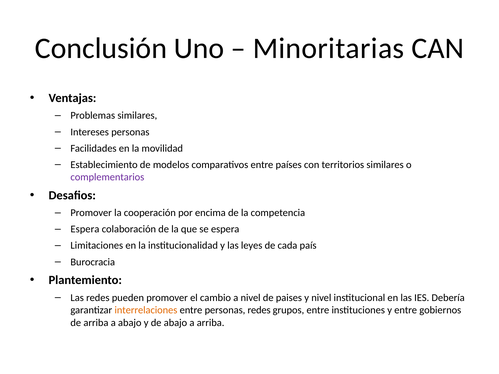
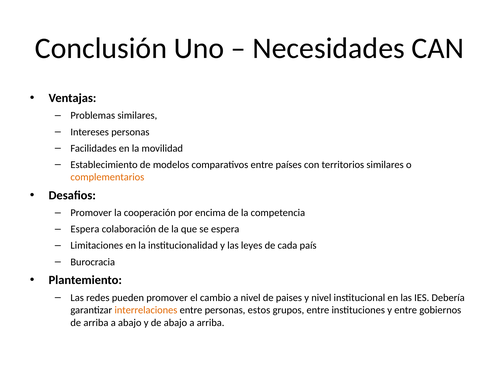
Minoritarias: Minoritarias -> Necesidades
complementarios colour: purple -> orange
personas redes: redes -> estos
